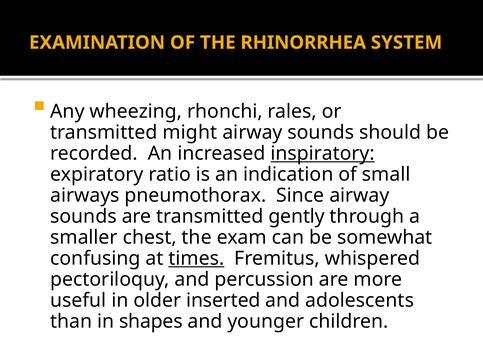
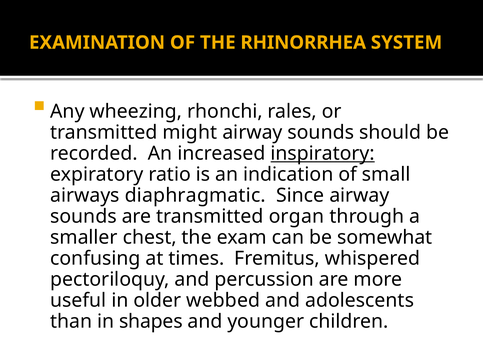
pneumothorax: pneumothorax -> diaphragmatic
gently: gently -> organ
times underline: present -> none
inserted: inserted -> webbed
